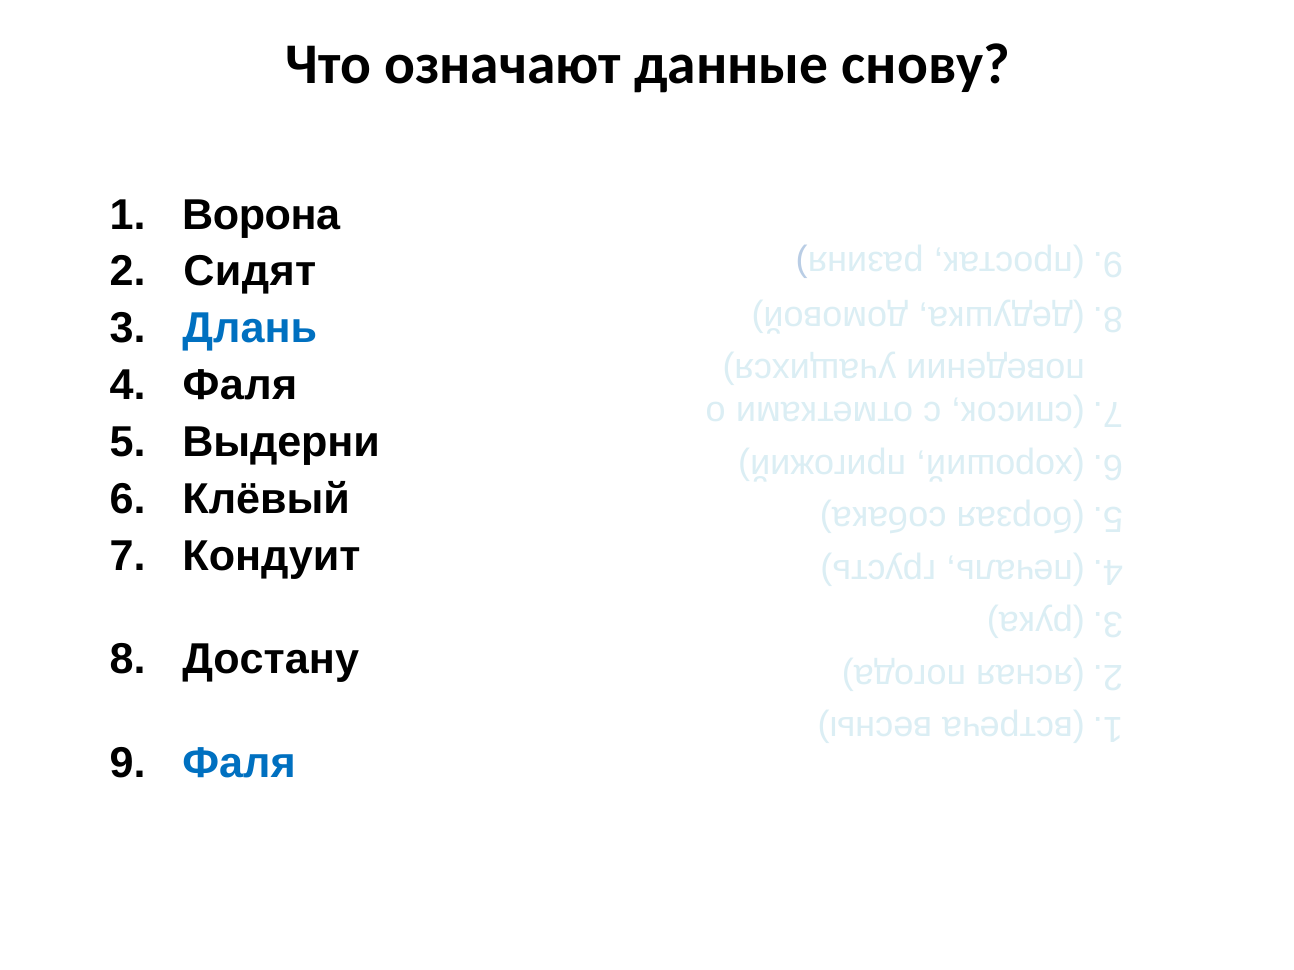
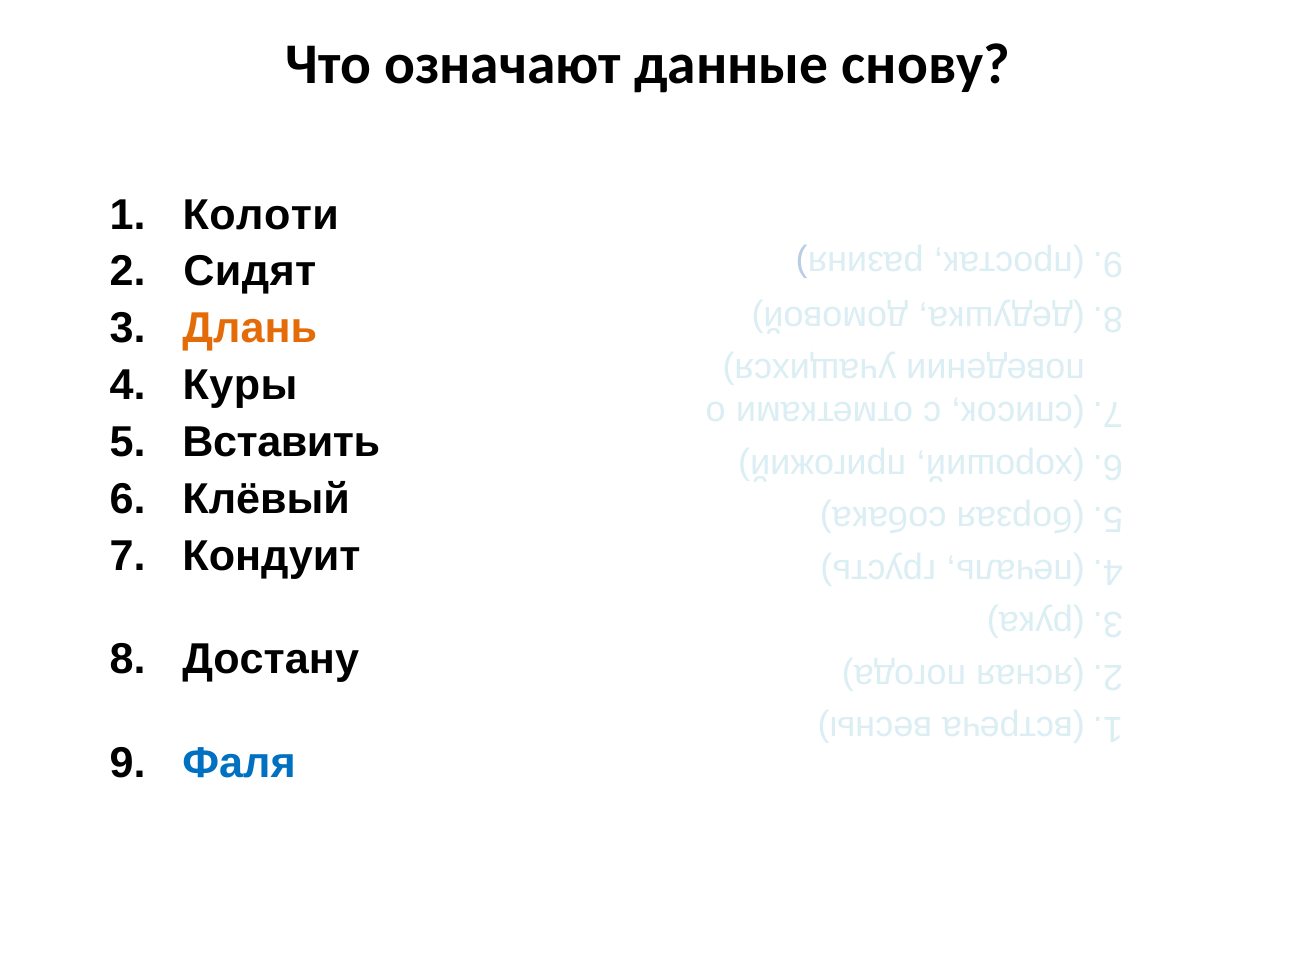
Ворона: Ворона -> Колоти
Длань colour: blue -> orange
Фаля at (240, 386): Фаля -> Куры
Выдерни: Выдерни -> Вставить
